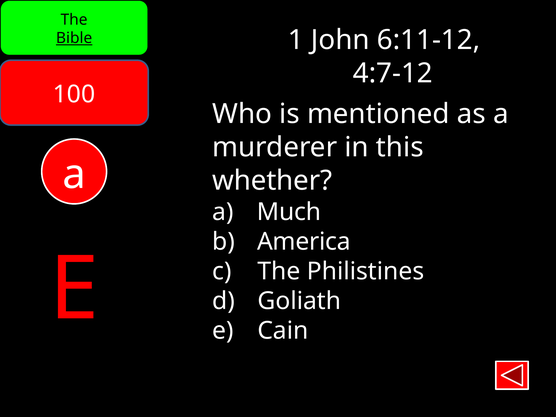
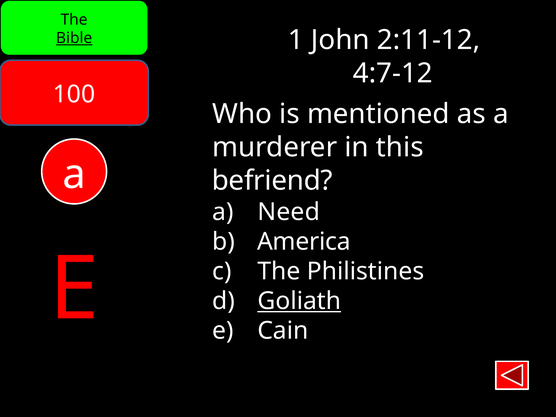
6:11-12: 6:11-12 -> 2:11-12
whether: whether -> befriend
Much: Much -> Need
Goliath underline: none -> present
